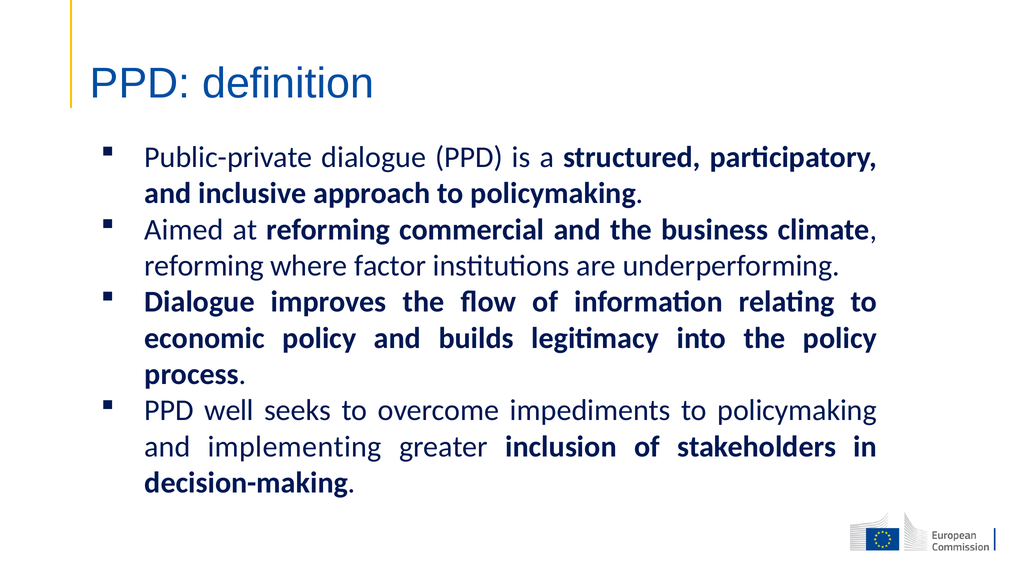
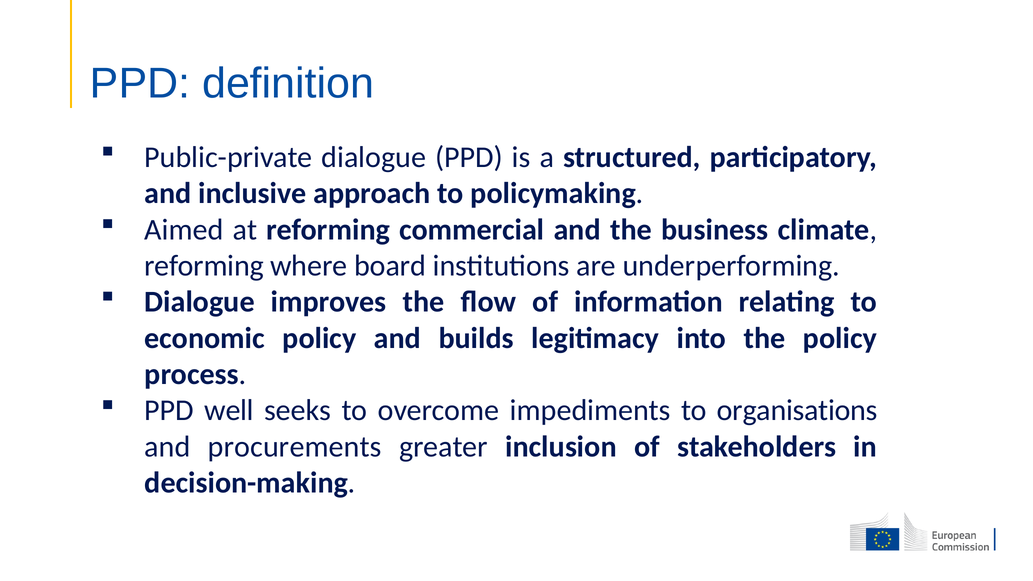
factor: factor -> board
impediments to policymaking: policymaking -> organisations
implementing: implementing -> procurements
